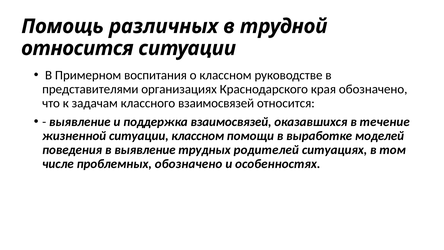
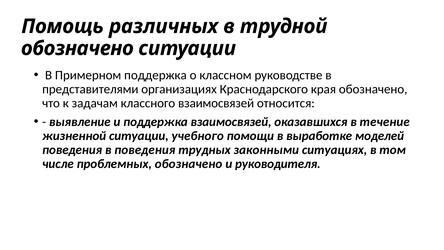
относится at (77, 48): относится -> обозначено
Примерном воспитания: воспитания -> поддержка
ситуации классном: классном -> учебного
в выявление: выявление -> поведения
родителей: родителей -> законными
особенностях: особенностях -> руководителя
